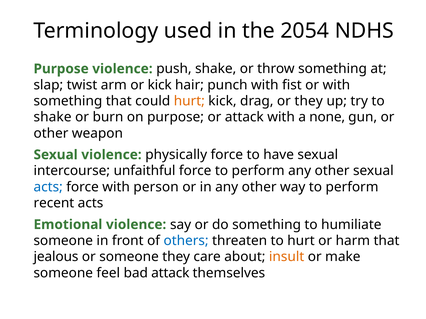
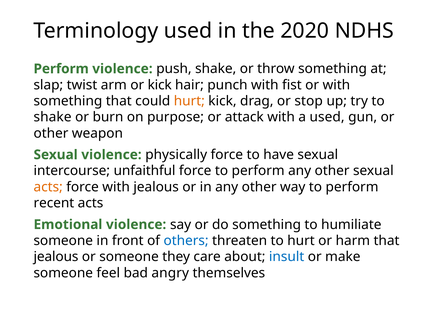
2054: 2054 -> 2020
Purpose at (61, 69): Purpose -> Perform
or they: they -> stop
a none: none -> used
acts at (48, 187) colour: blue -> orange
with person: person -> jealous
insult colour: orange -> blue
bad attack: attack -> angry
